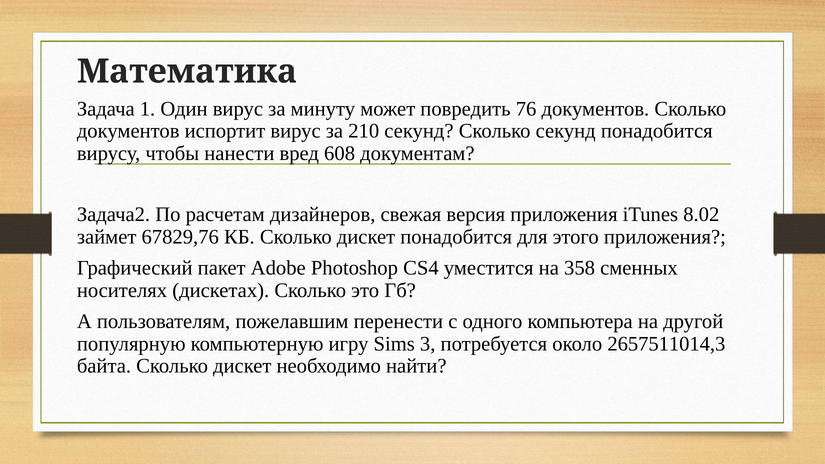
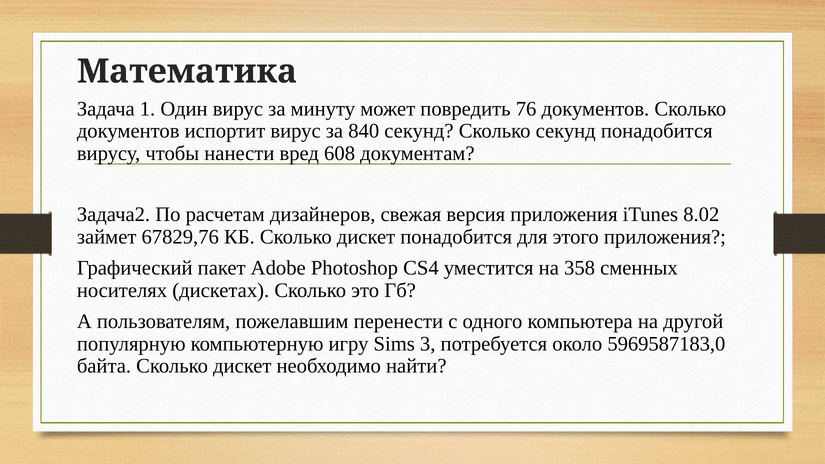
210: 210 -> 840
2657511014,3: 2657511014,3 -> 5969587183,0
